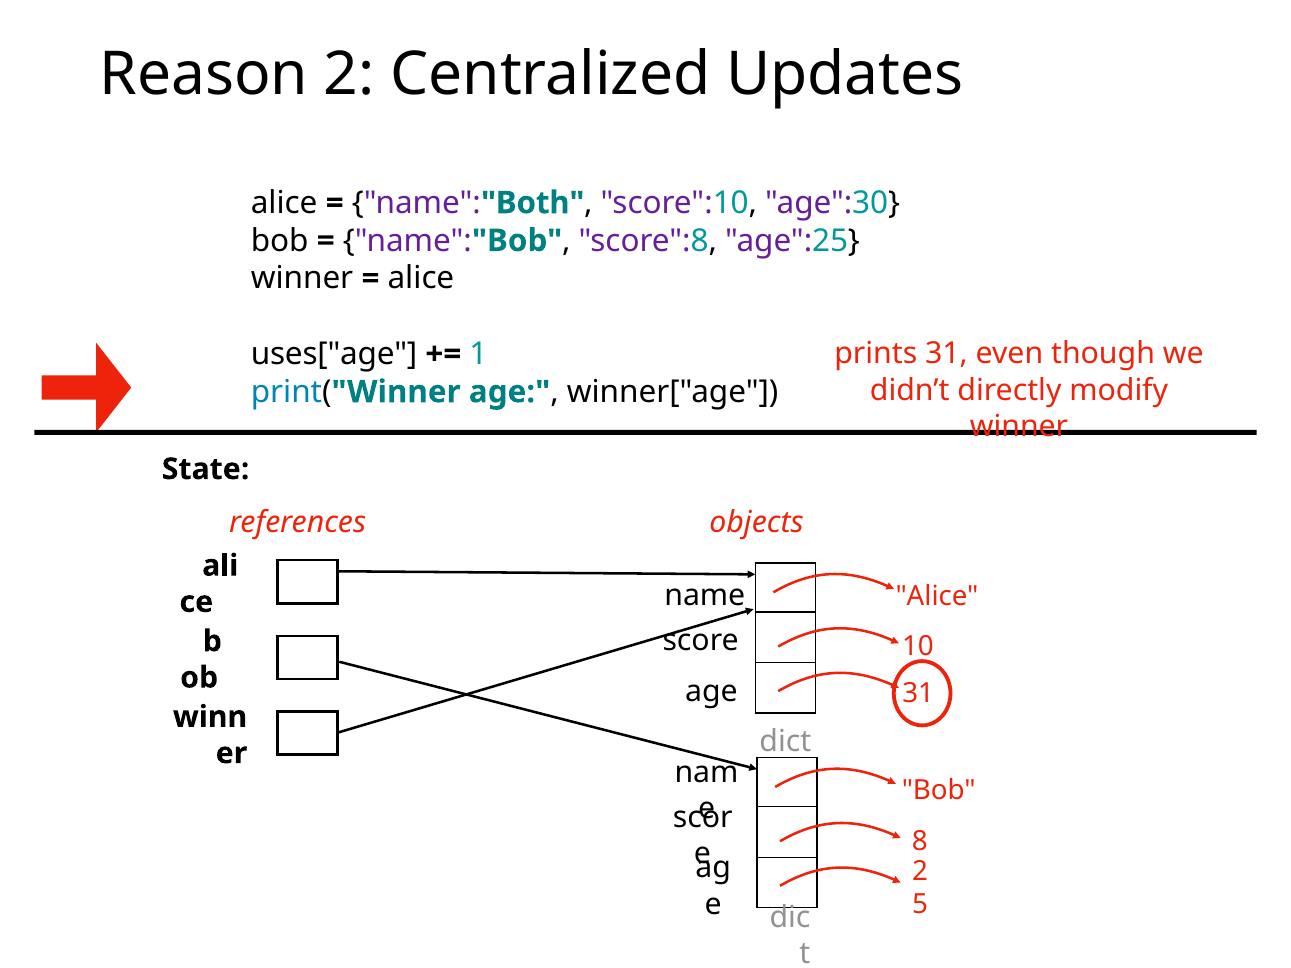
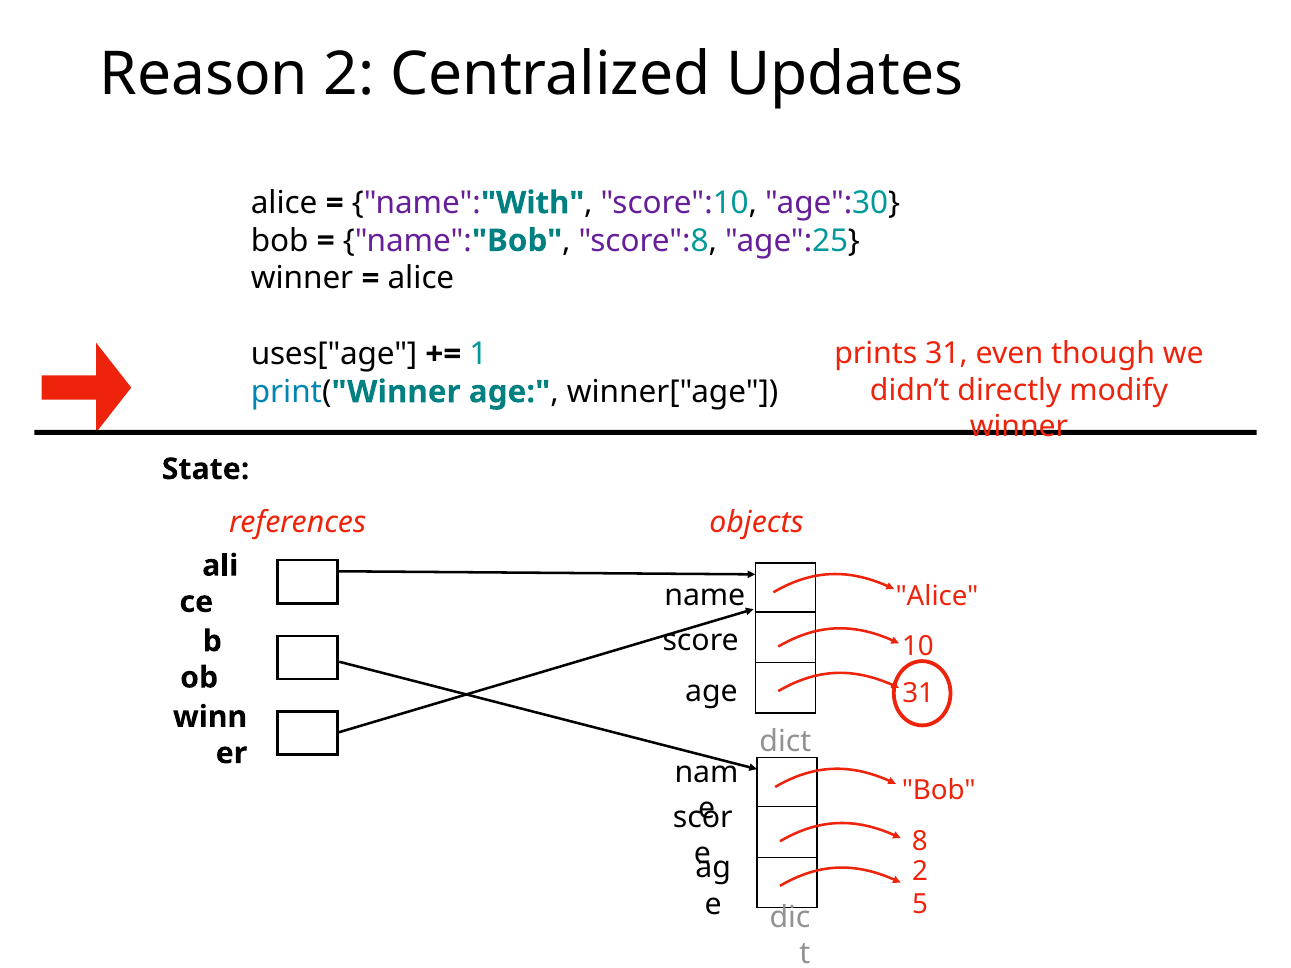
Both: Both -> With
